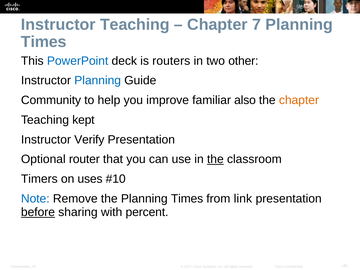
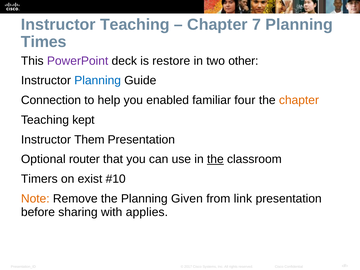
PowerPoint colour: blue -> purple
routers: routers -> restore
Community: Community -> Connection
improve: improve -> enabled
also: also -> four
Verify: Verify -> Them
uses: uses -> exist
Note colour: blue -> orange
the Planning Times: Times -> Given
before underline: present -> none
percent: percent -> applies
